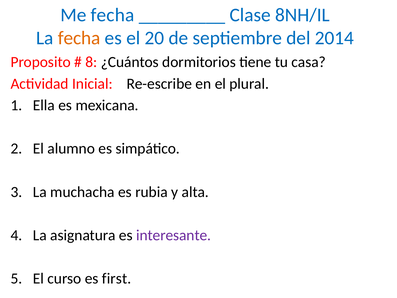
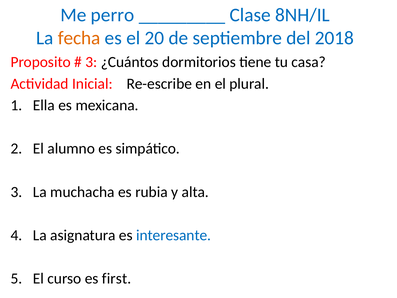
Me fecha: fecha -> perro
2014: 2014 -> 2018
8 at (91, 62): 8 -> 3
interesante colour: purple -> blue
